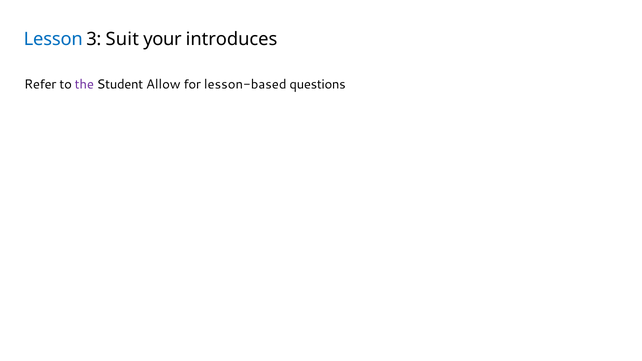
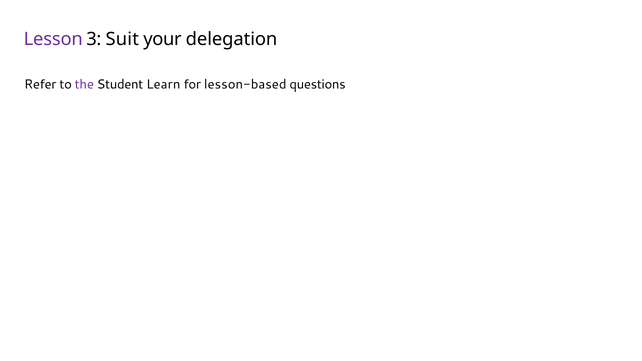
Lesson colour: blue -> purple
introduces: introduces -> delegation
Allow: Allow -> Learn
